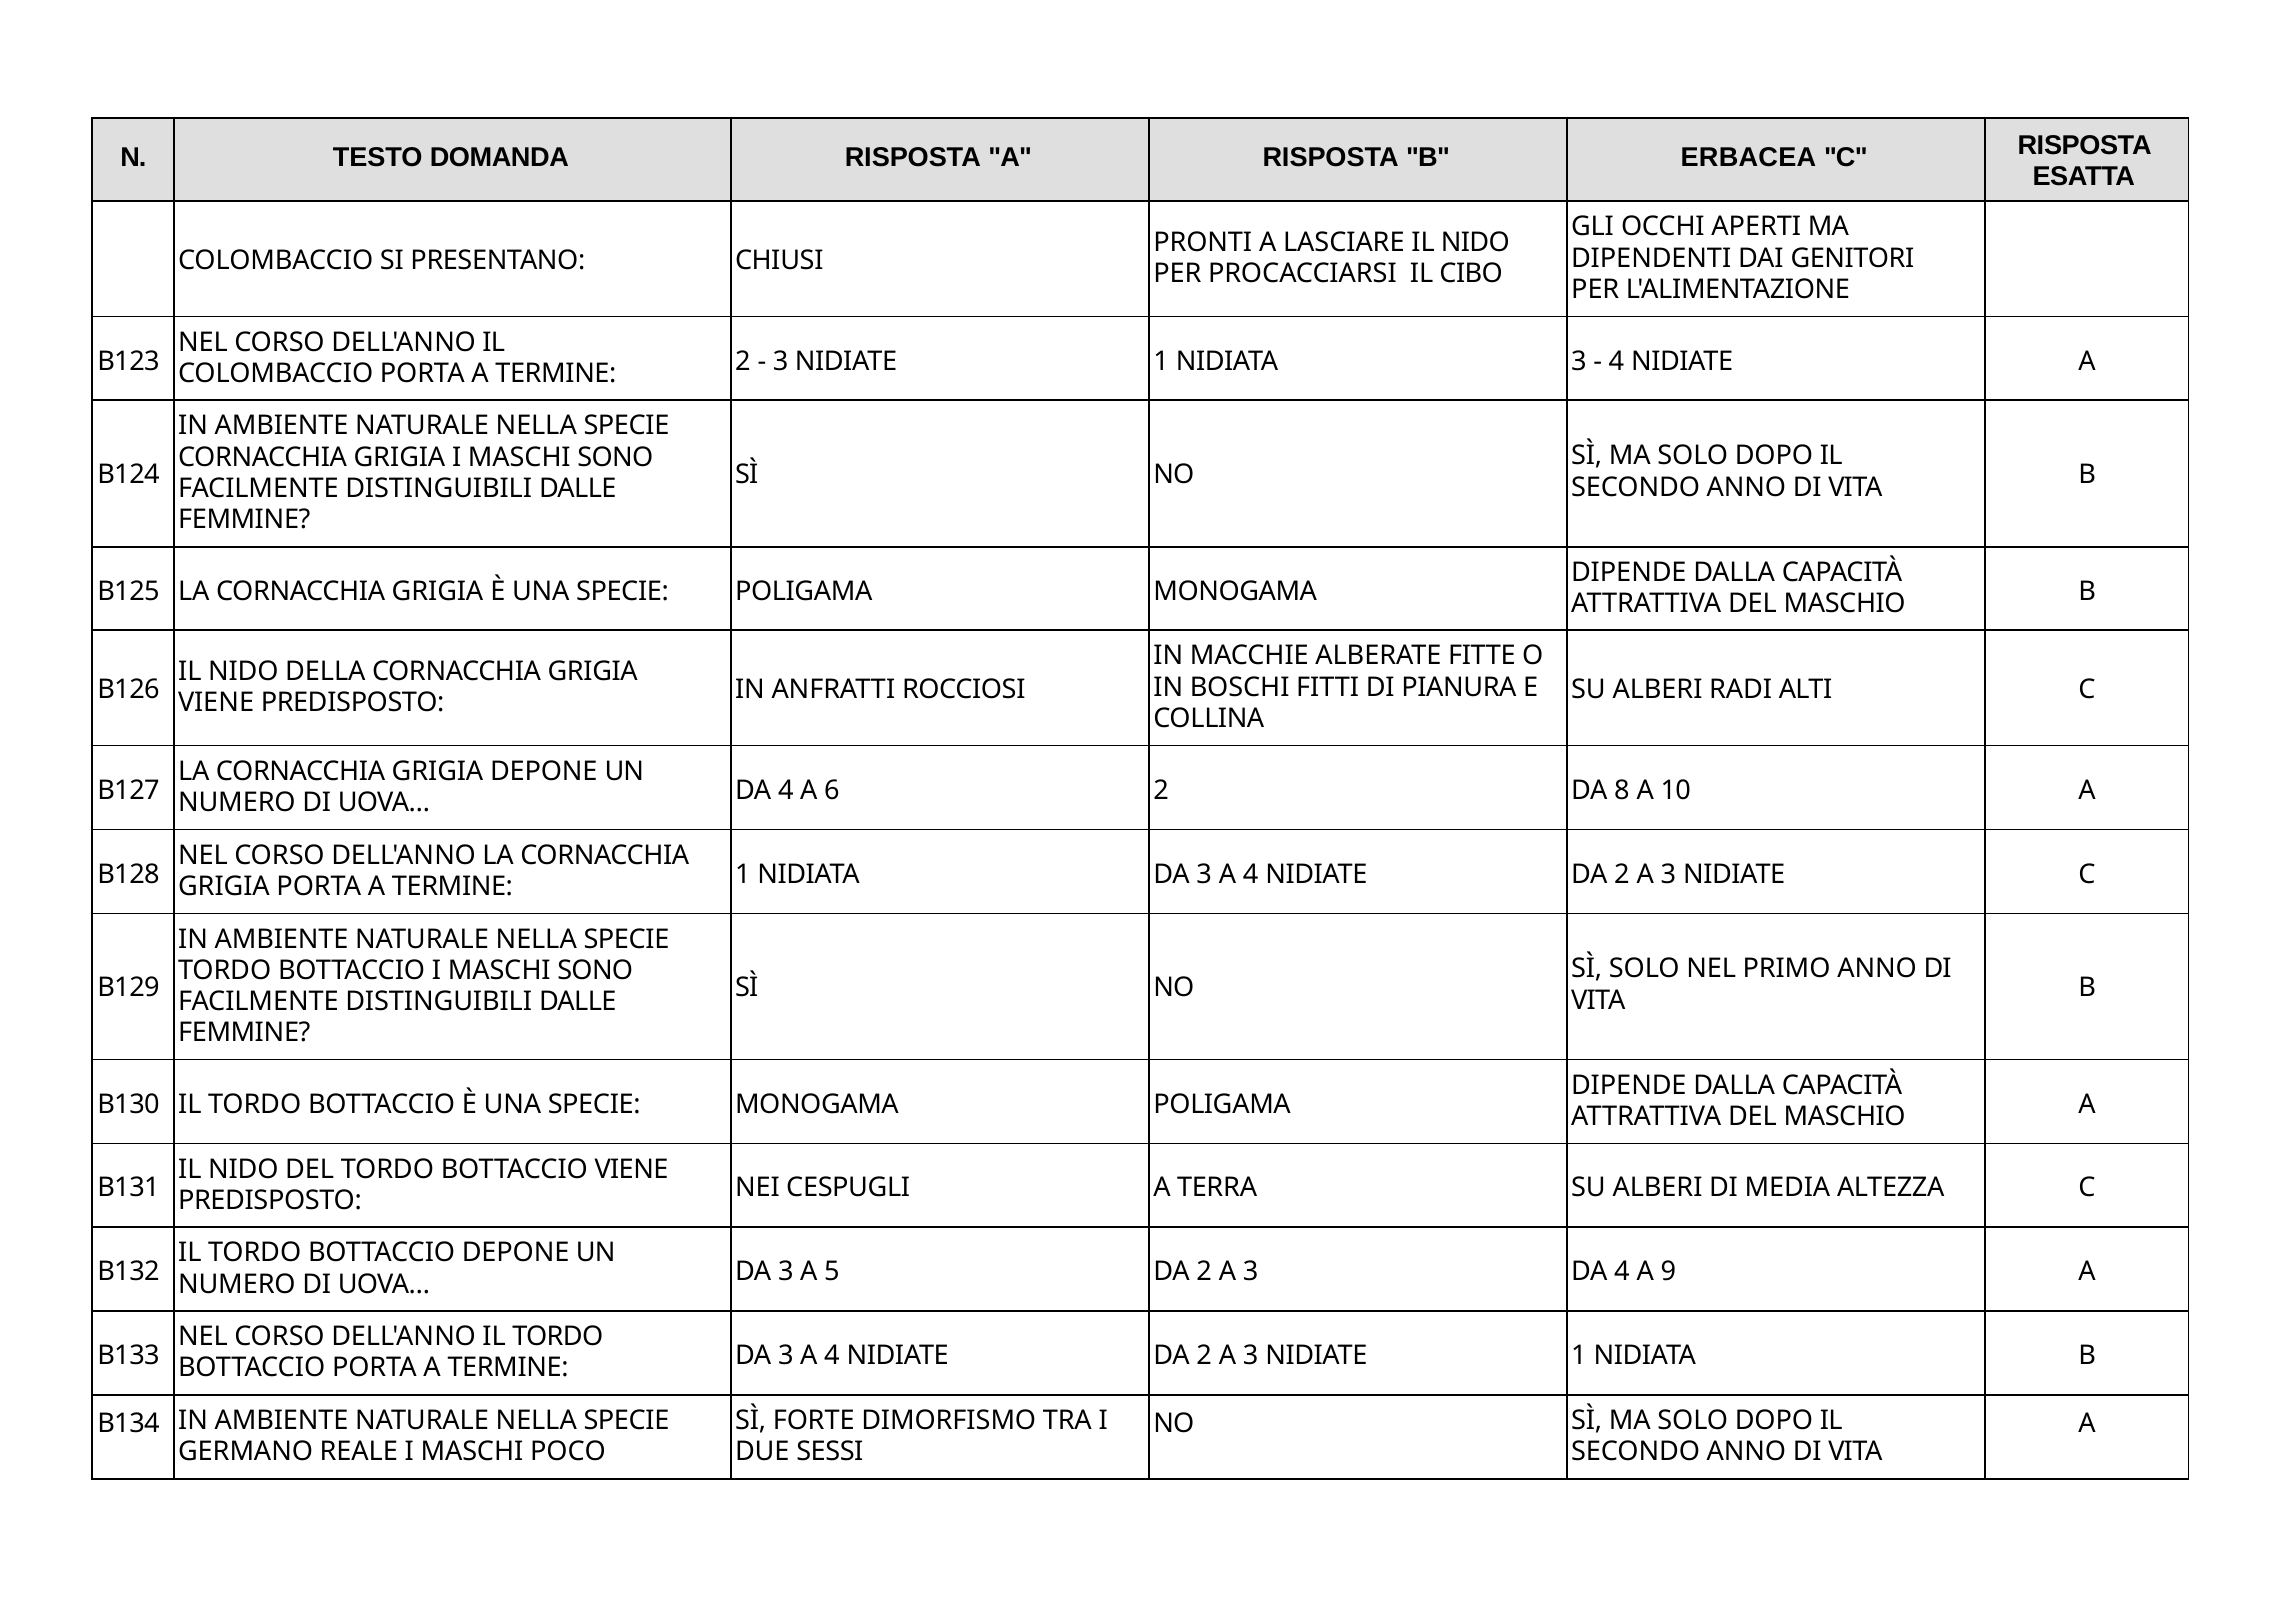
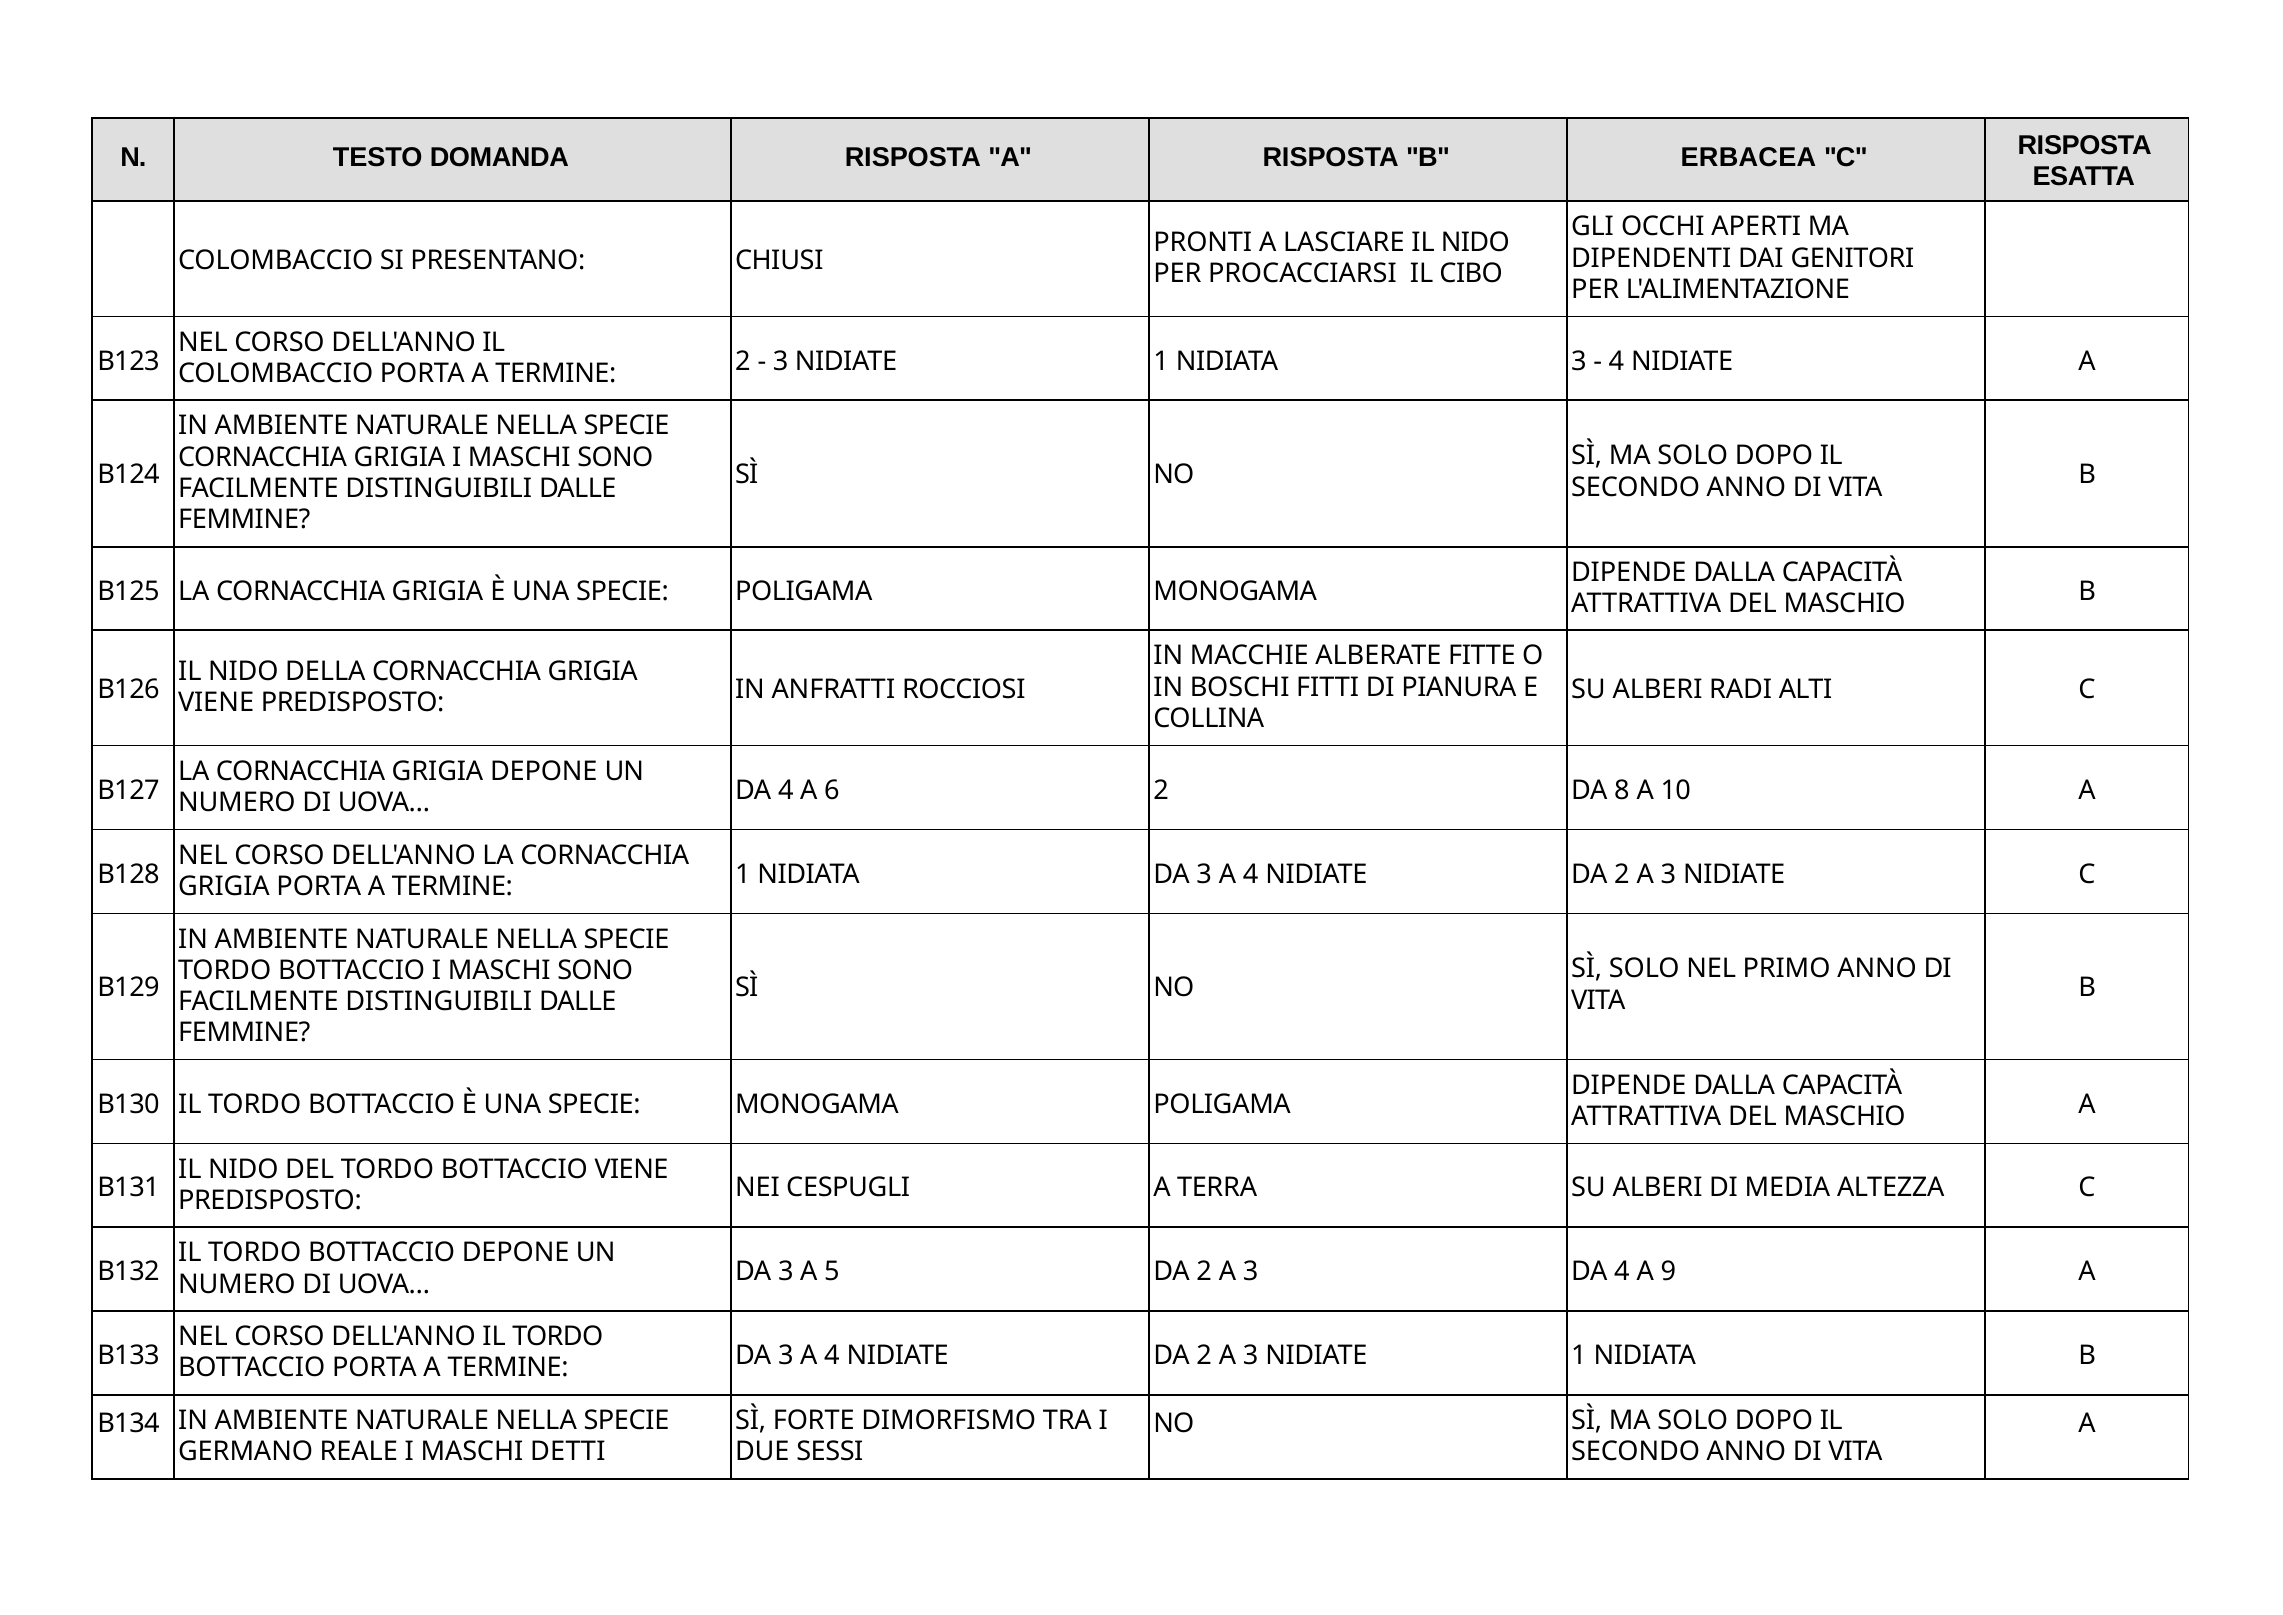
POCO: POCO -> DETTI
